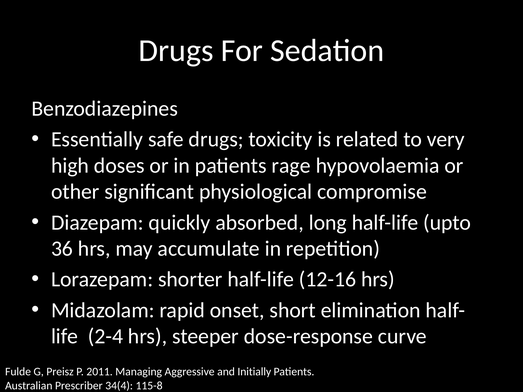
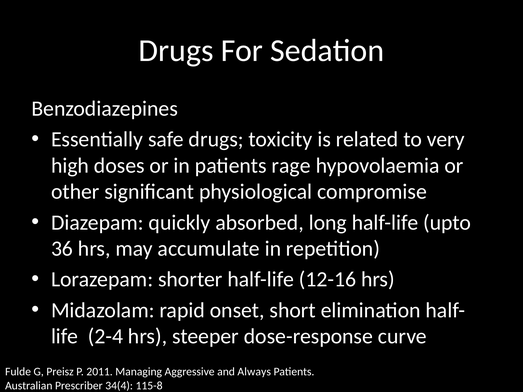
Initially: Initially -> Always
